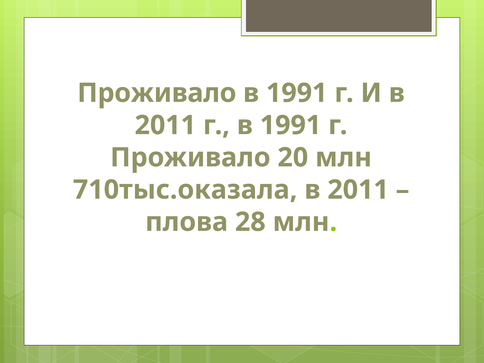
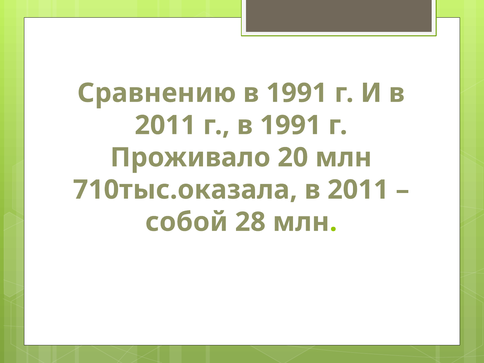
Проживало at (157, 93): Проживало -> Сравнению
плова: плова -> собой
